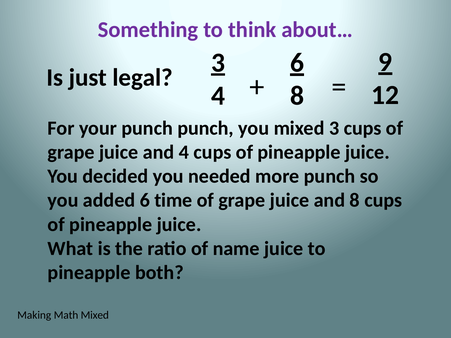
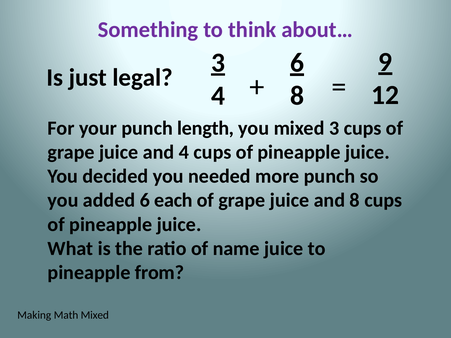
punch punch: punch -> length
time: time -> each
both: both -> from
